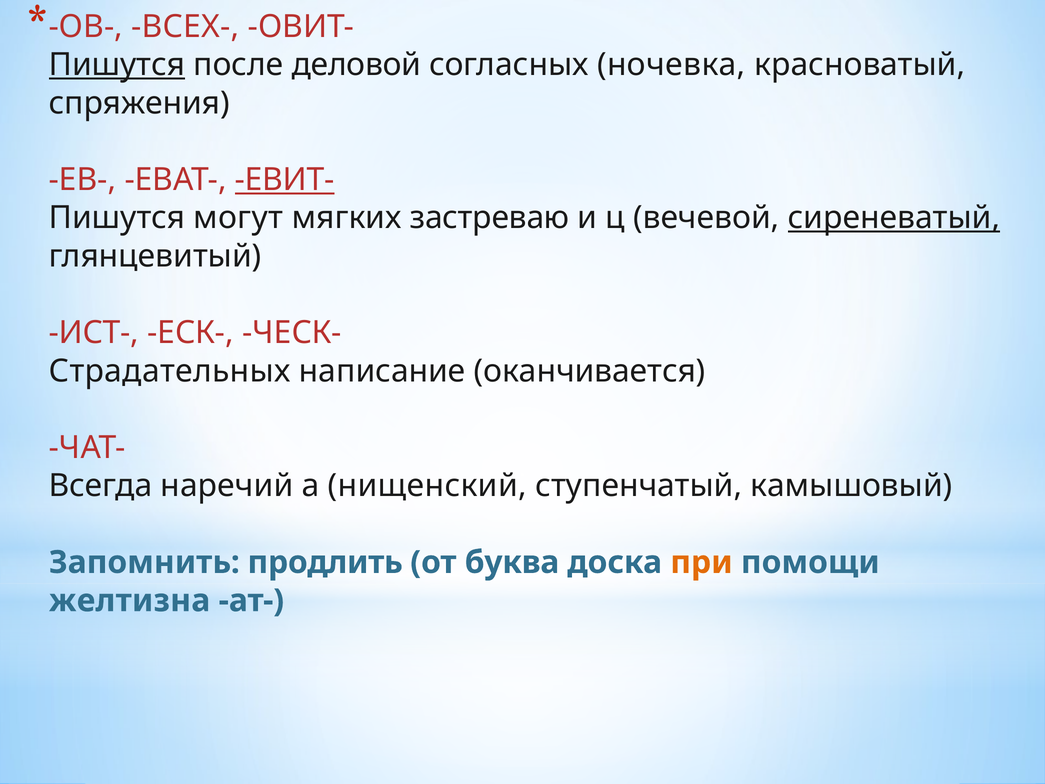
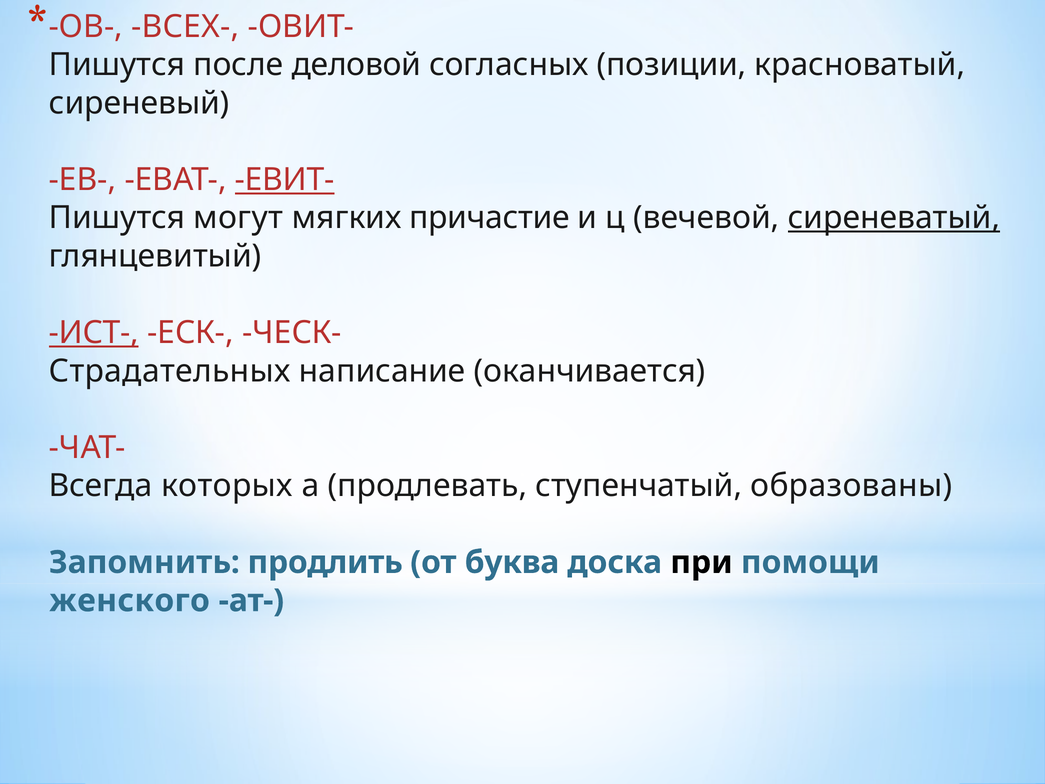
Пишутся at (117, 65) underline: present -> none
ночевка: ночевка -> позиции
спряжения: спряжения -> сиреневый
застреваю: застреваю -> причастие
ИСТ- underline: none -> present
наречий: наречий -> которых
нищенский: нищенский -> продлевать
камышовый: камышовый -> образованы
при colour: orange -> black
желтизна: желтизна -> женского
